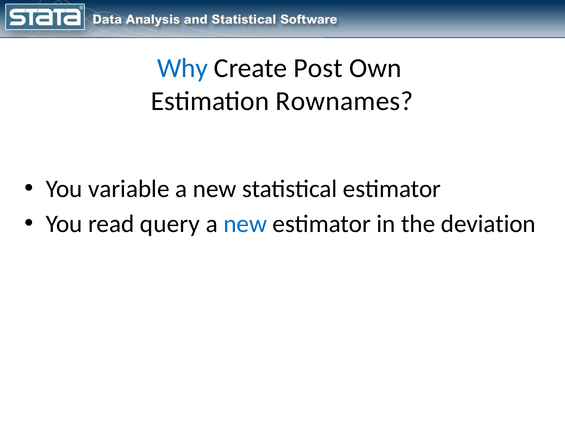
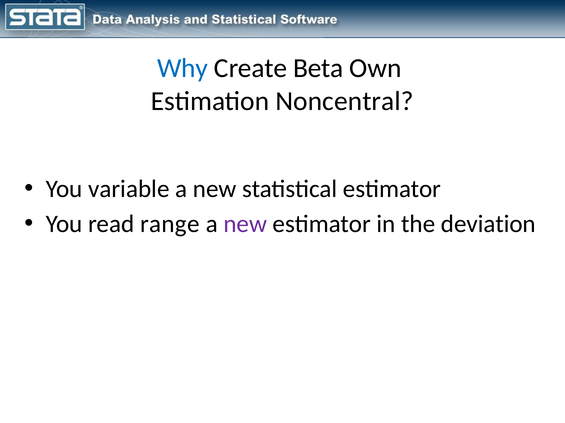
Post: Post -> Beta
Rownames: Rownames -> Noncentral
query: query -> range
new at (245, 224) colour: blue -> purple
